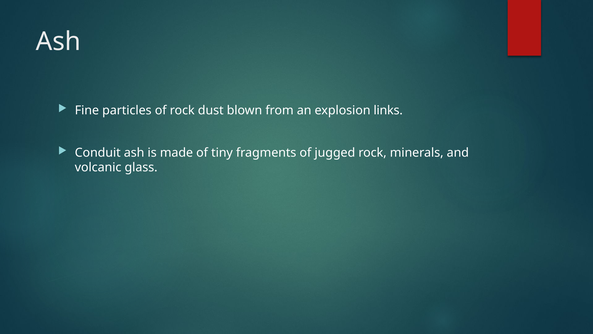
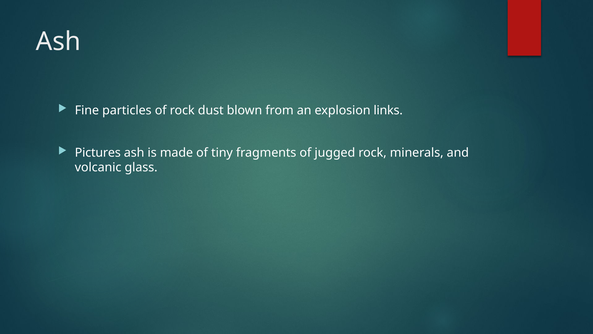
Conduit: Conduit -> Pictures
